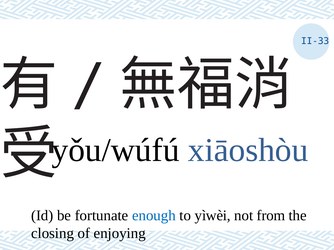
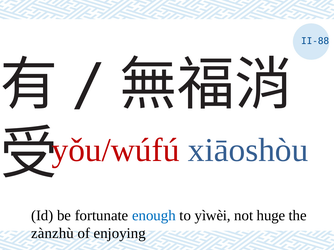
II-33: II-33 -> II-88
yǒu/wúfú colour: black -> red
from: from -> huge
closing: closing -> zànzhù
